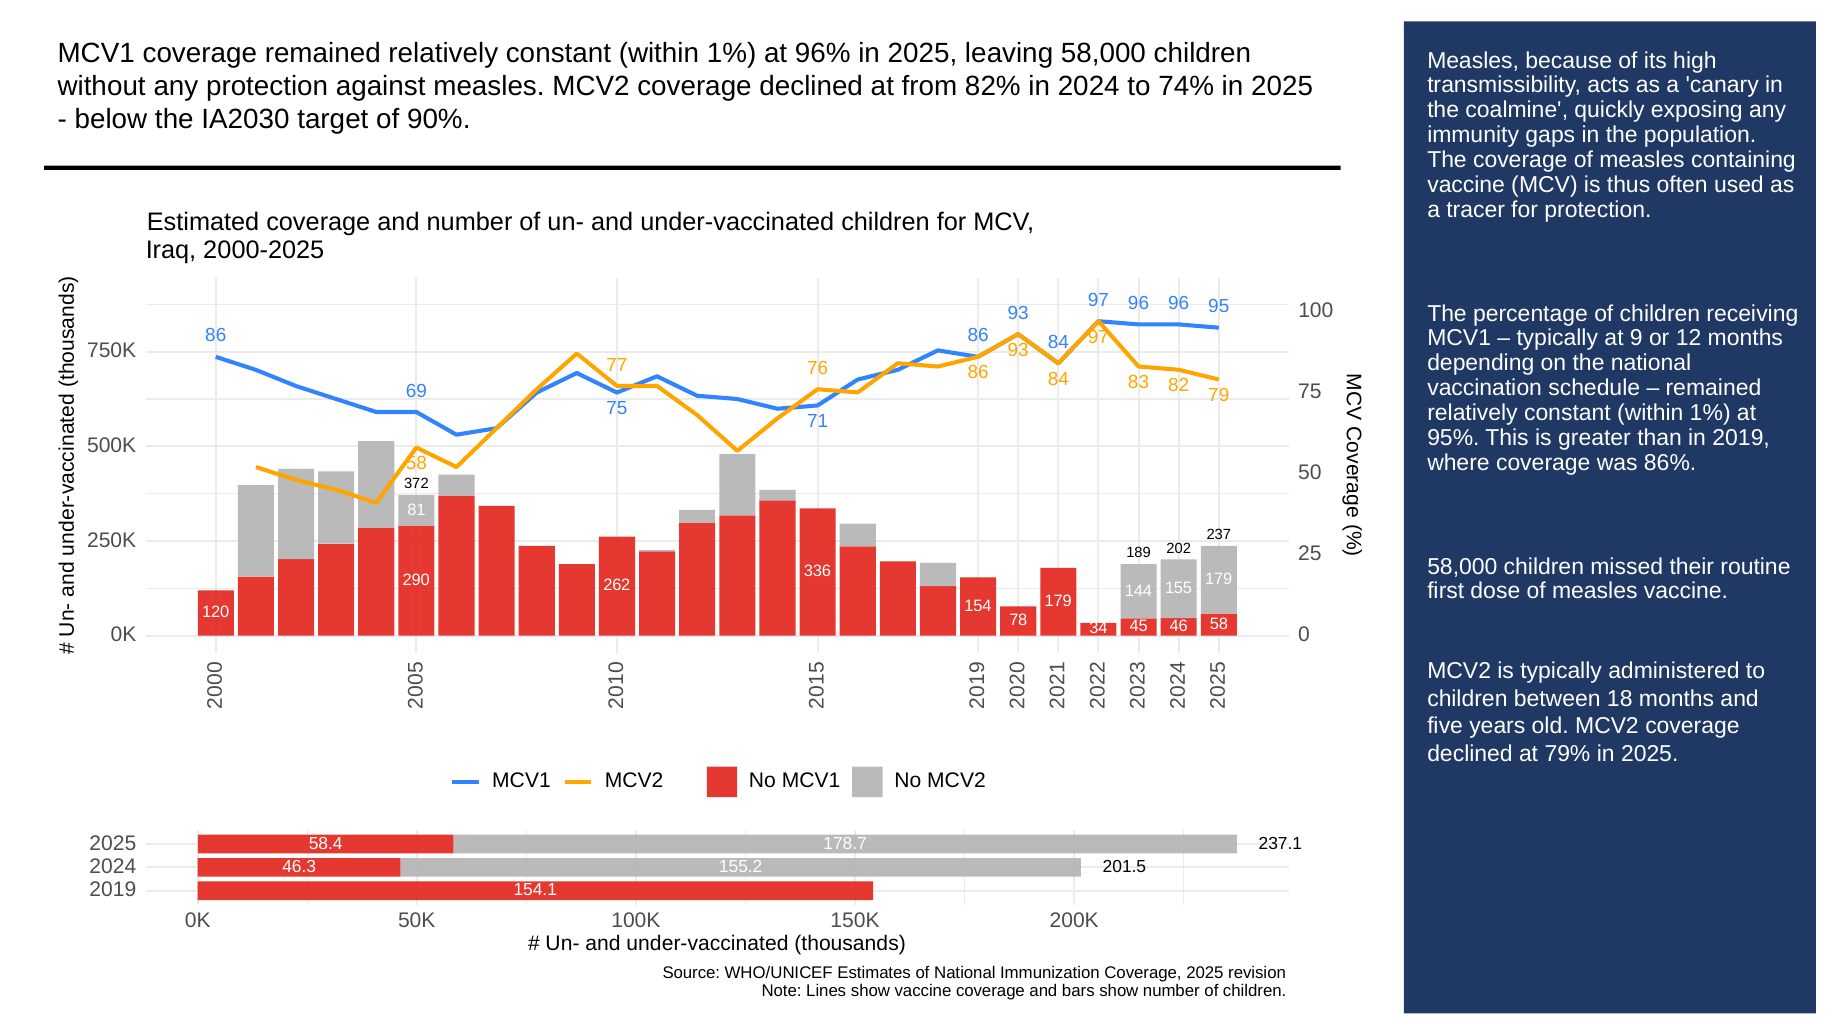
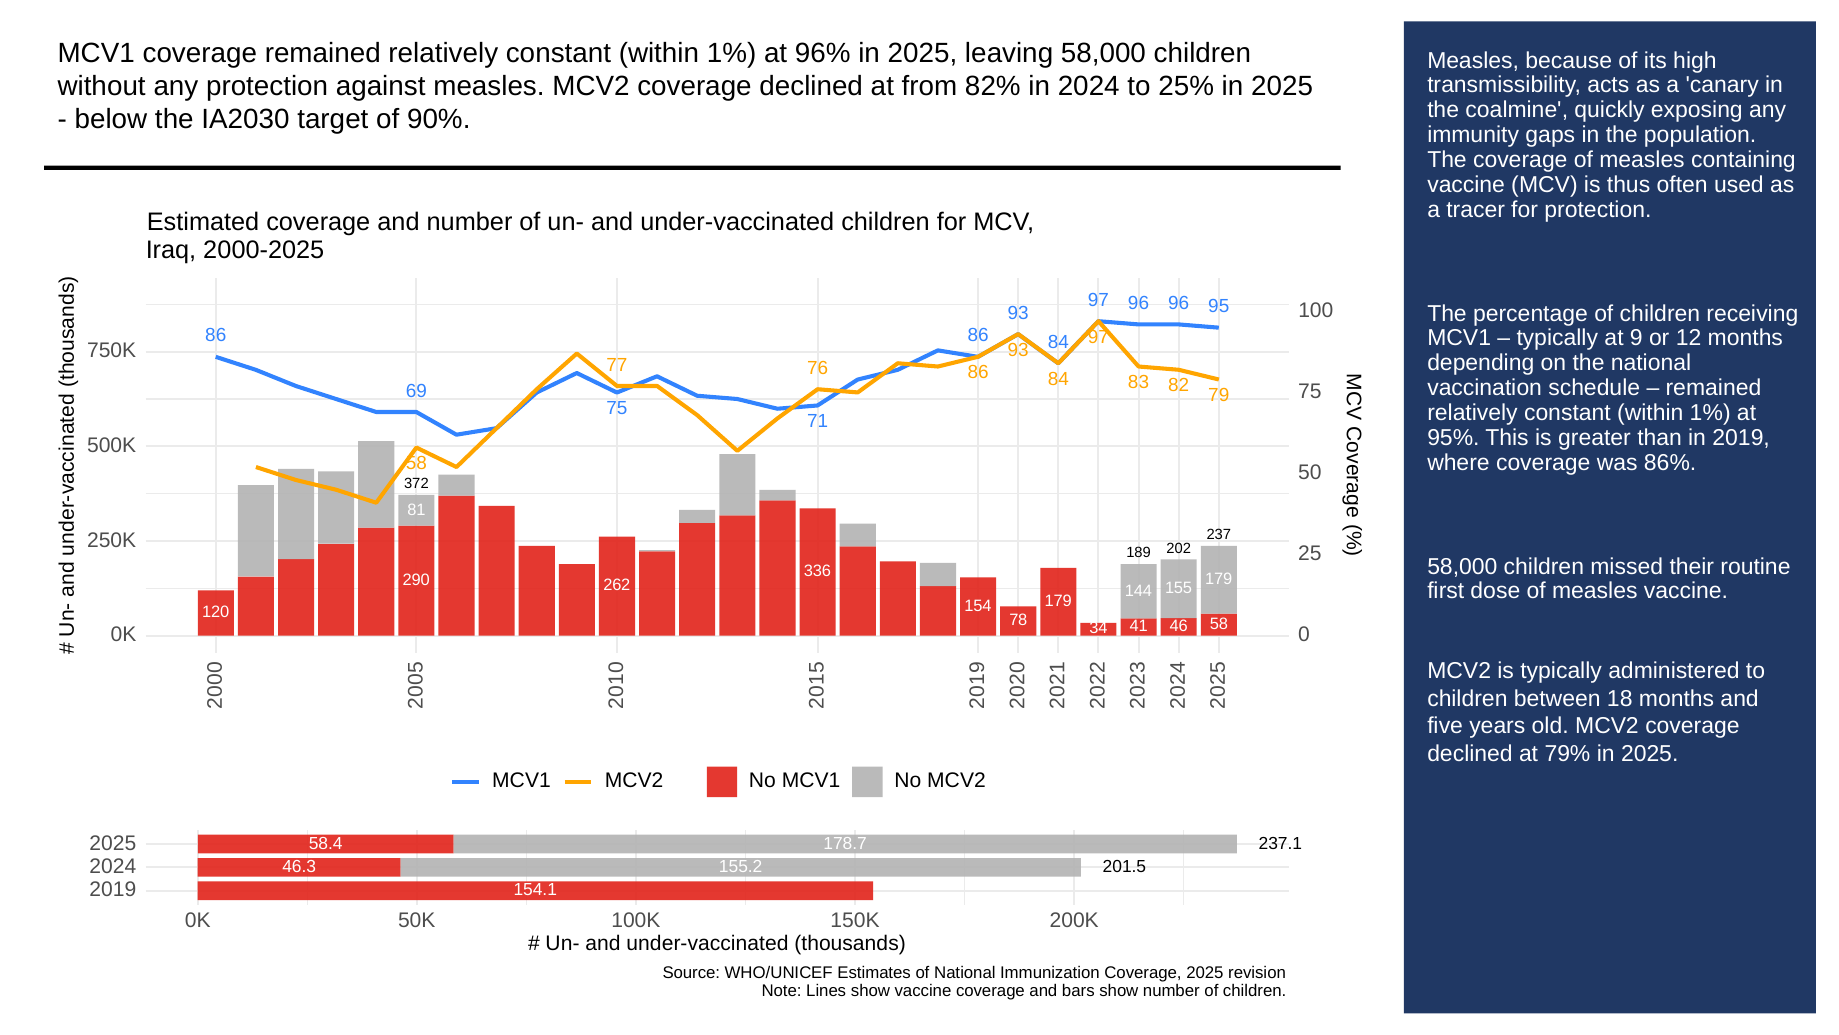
74%: 74% -> 25%
45: 45 -> 41
